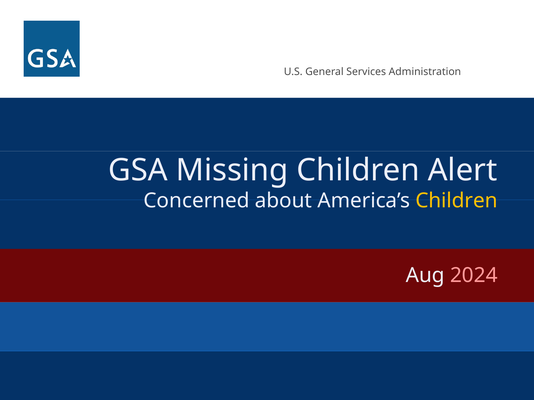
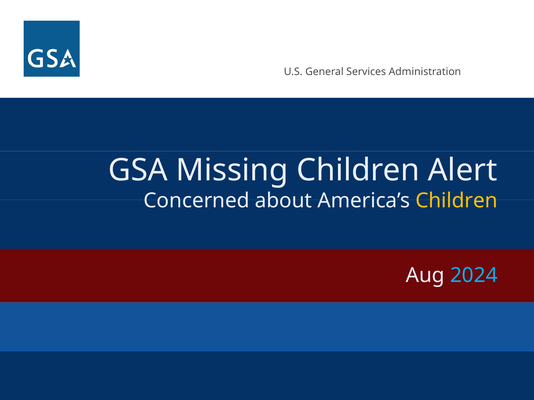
2024 colour: pink -> light blue
